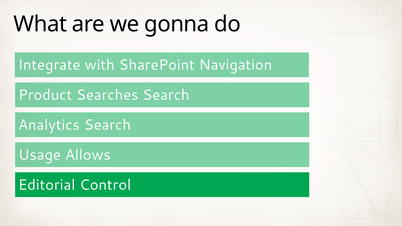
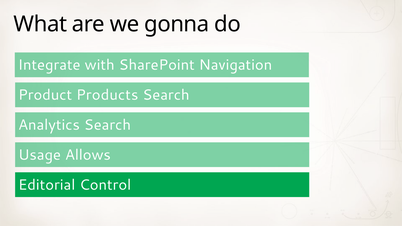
Searches: Searches -> Products
